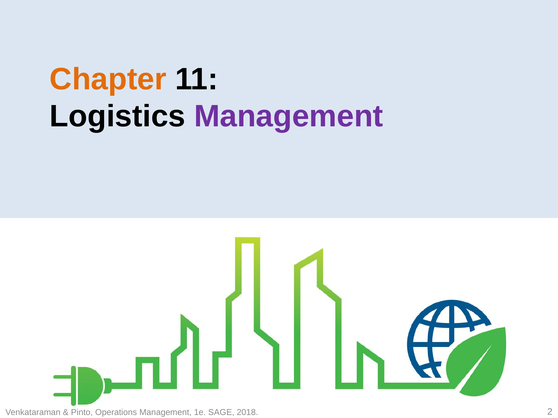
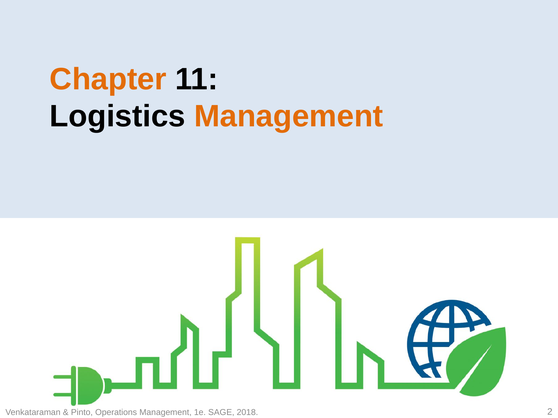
Management at (289, 117) colour: purple -> orange
